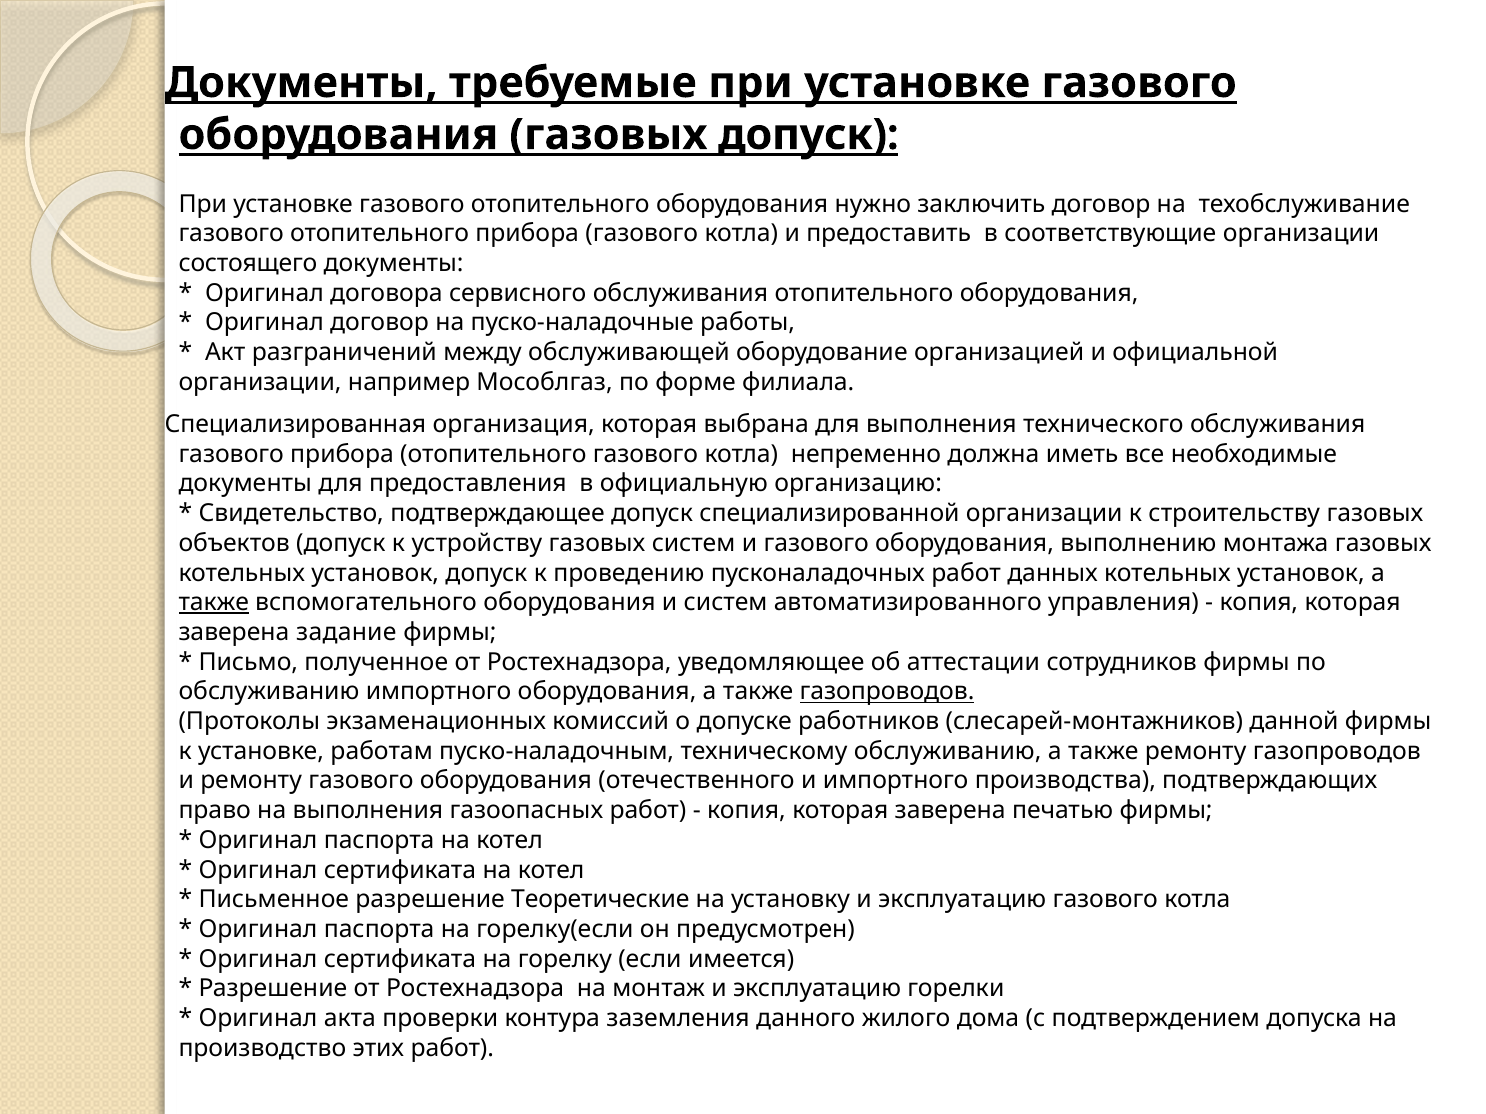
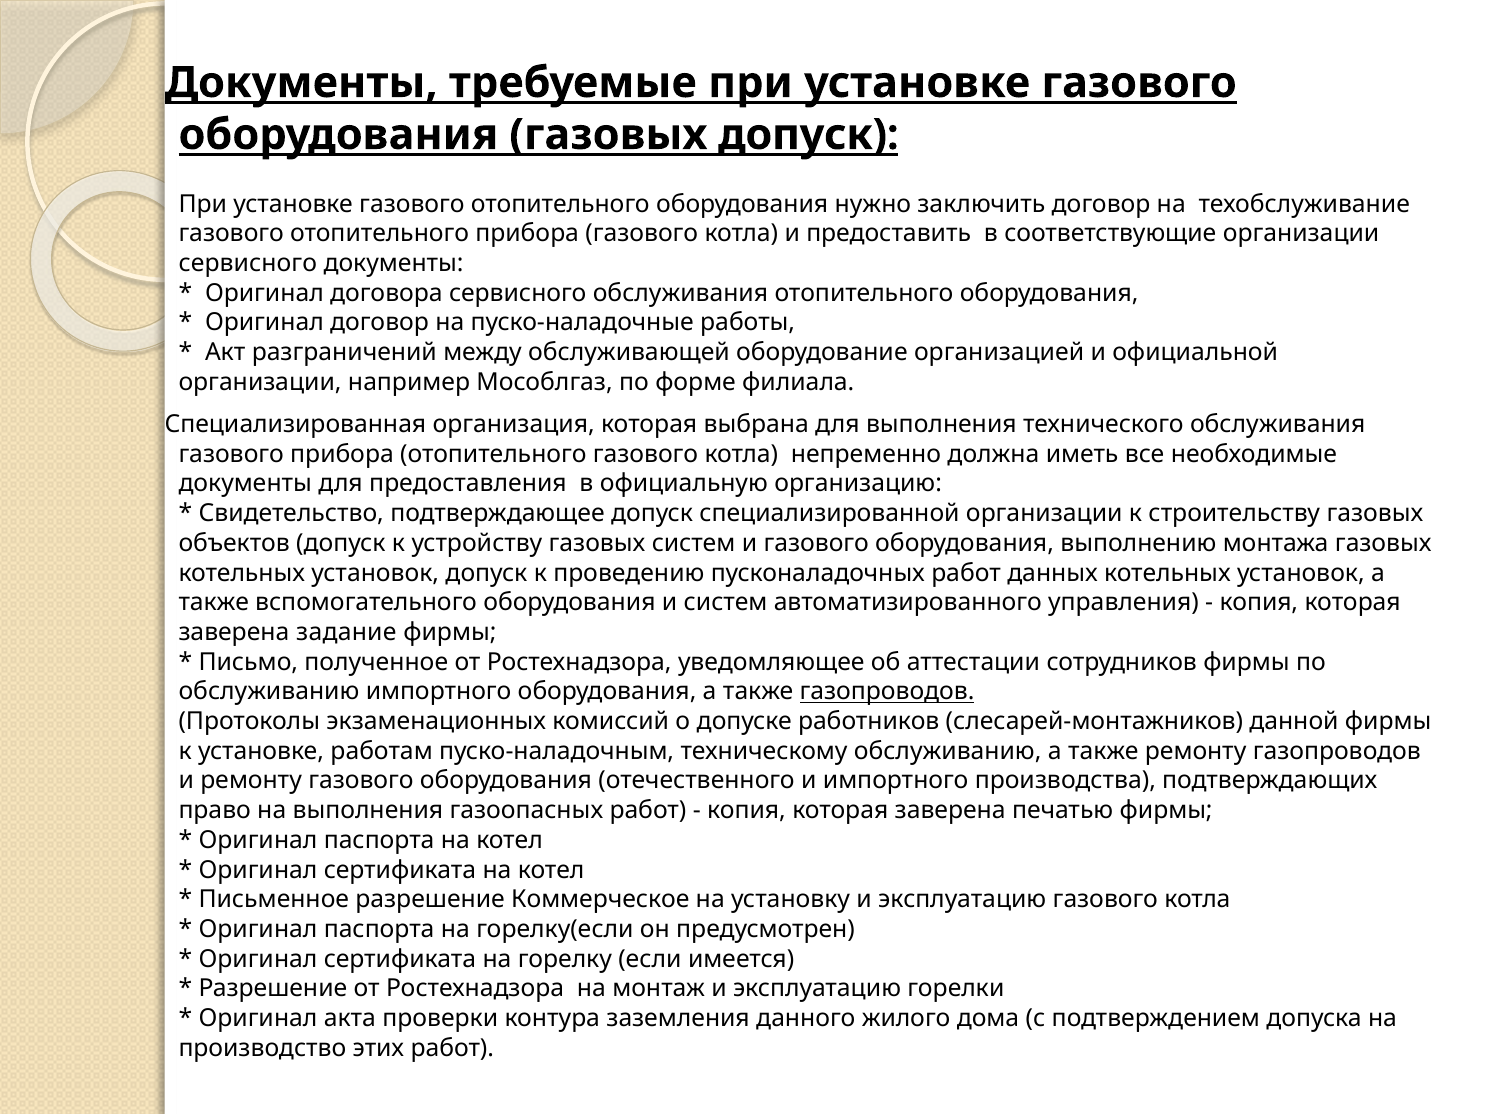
состоящего at (248, 264): состоящего -> сервисного
также at (214, 603) underline: present -> none
Теоретические: Теоретические -> Коммерческое
